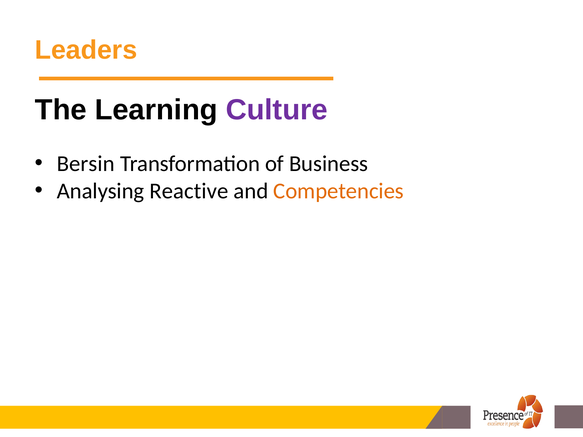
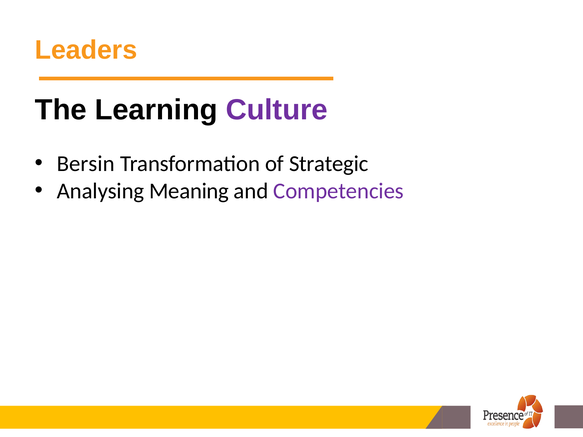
Business: Business -> Strategic
Reactive: Reactive -> Meaning
Competencies colour: orange -> purple
